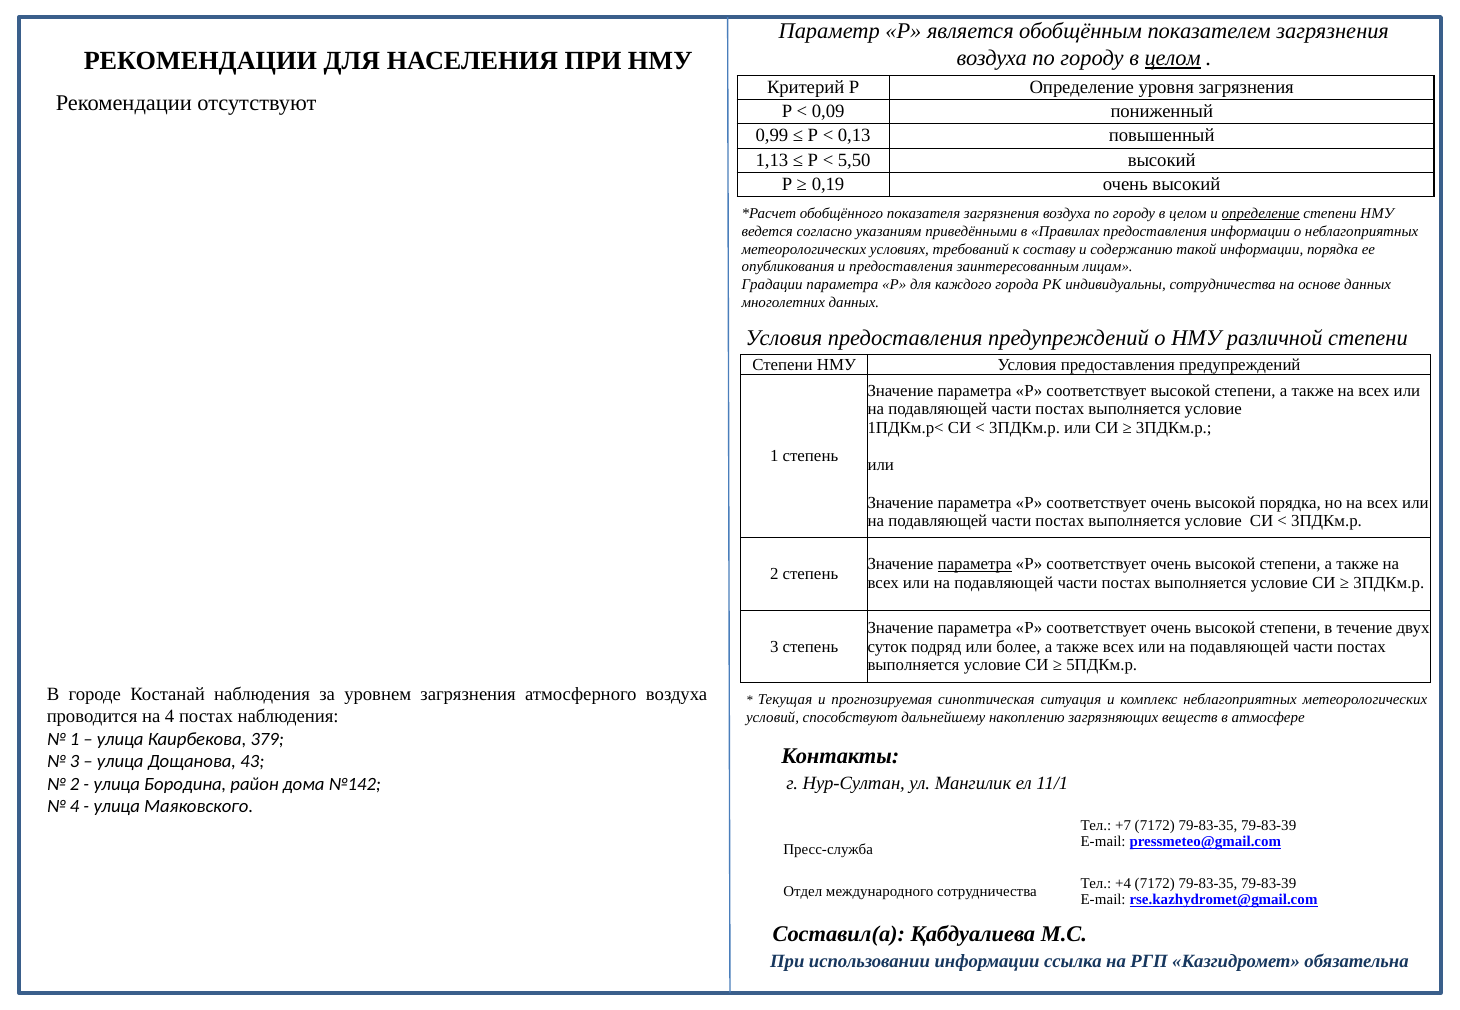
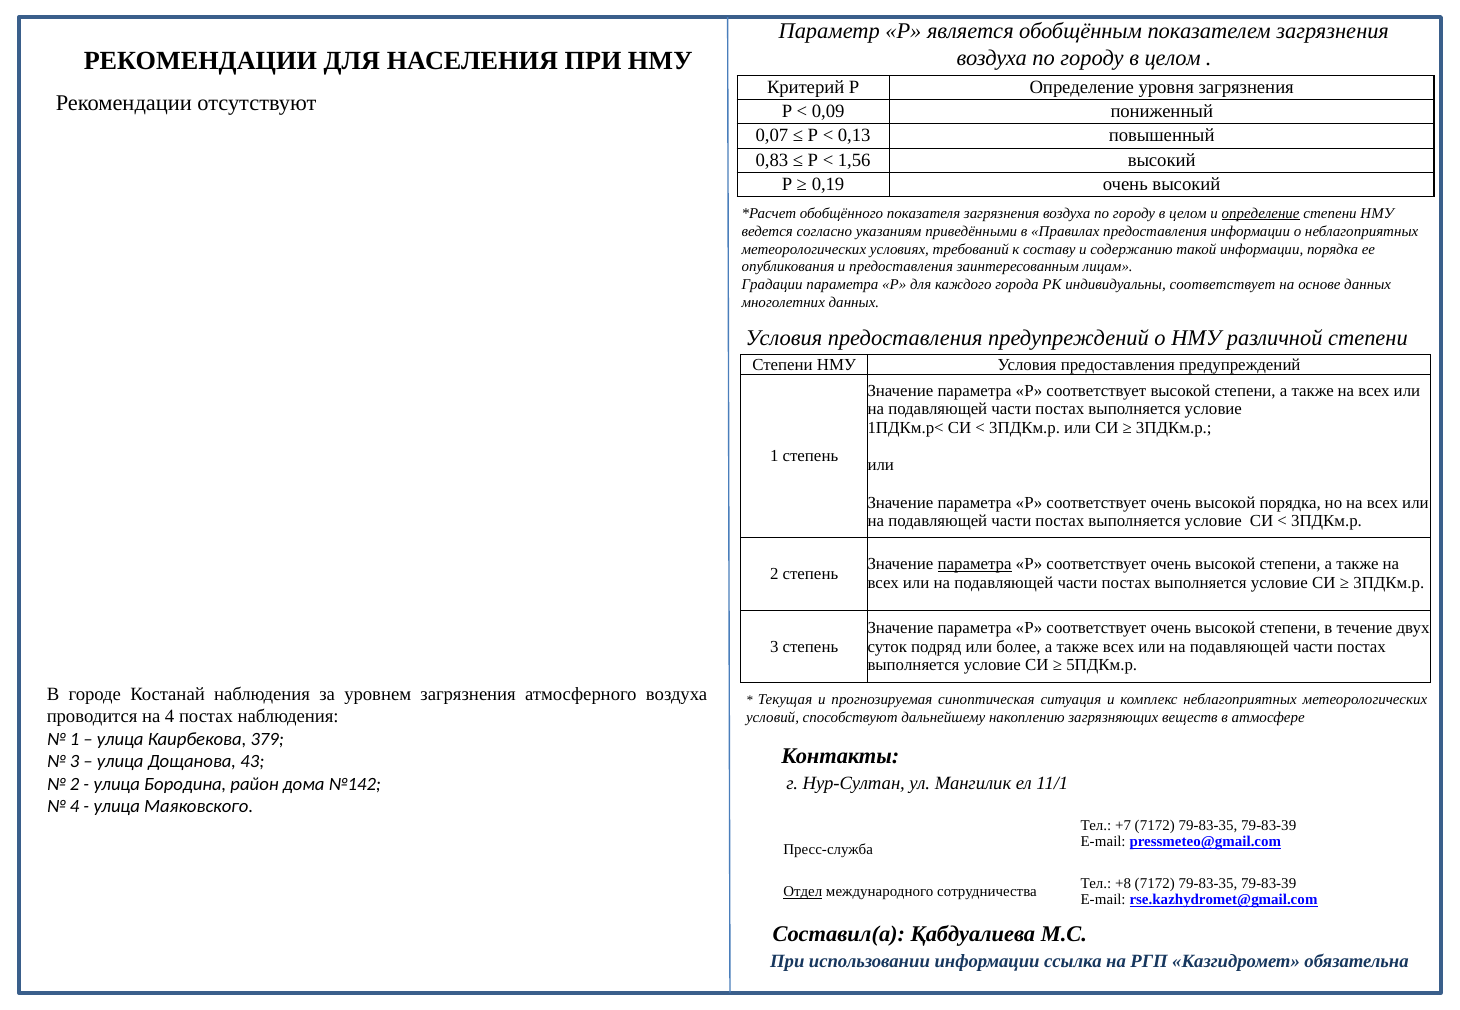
целом at (1173, 58) underline: present -> none
0,99: 0,99 -> 0,07
1,13: 1,13 -> 0,83
5,50: 5,50 -> 1,56
индивидуальны сотрудничества: сотрудничества -> соответствует
+4: +4 -> +8
Отдел underline: none -> present
